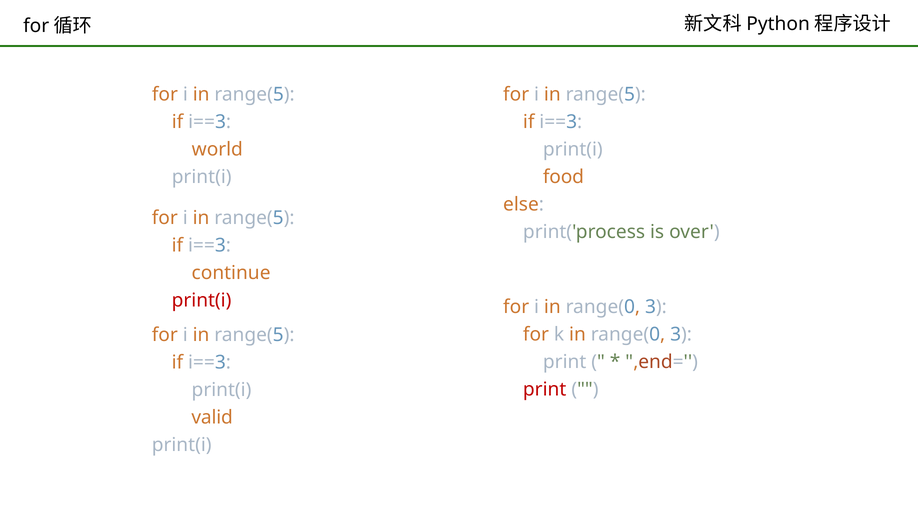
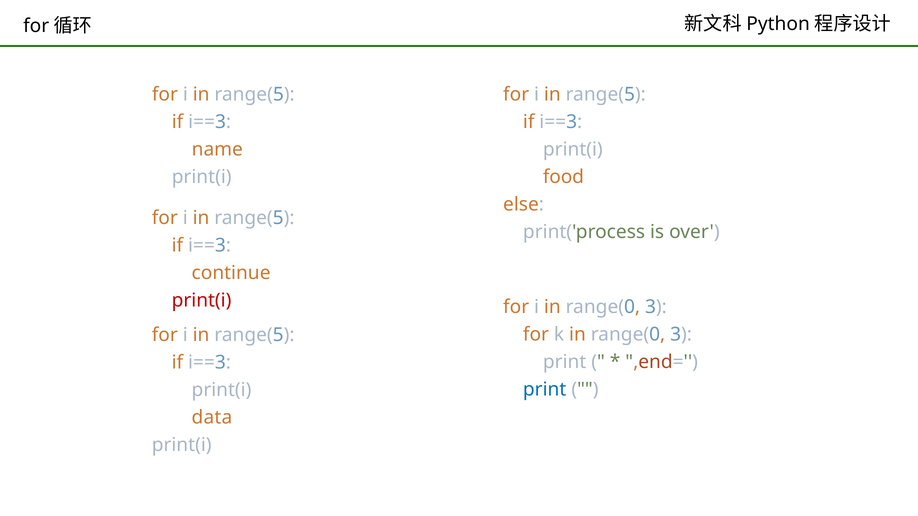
world: world -> name
print at (545, 390) colour: red -> blue
valid: valid -> data
